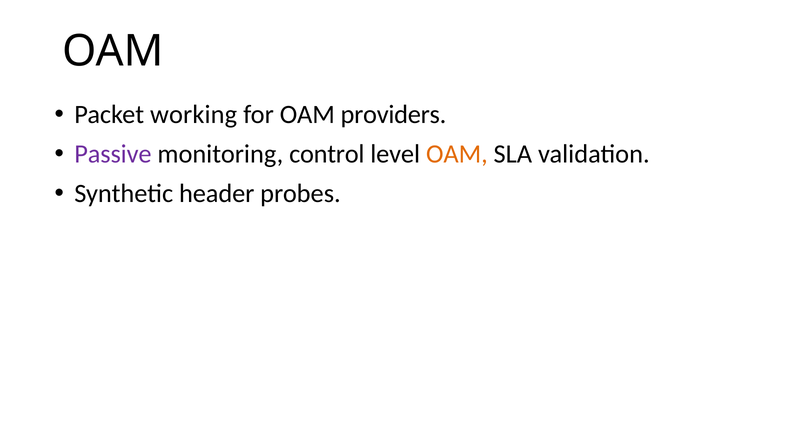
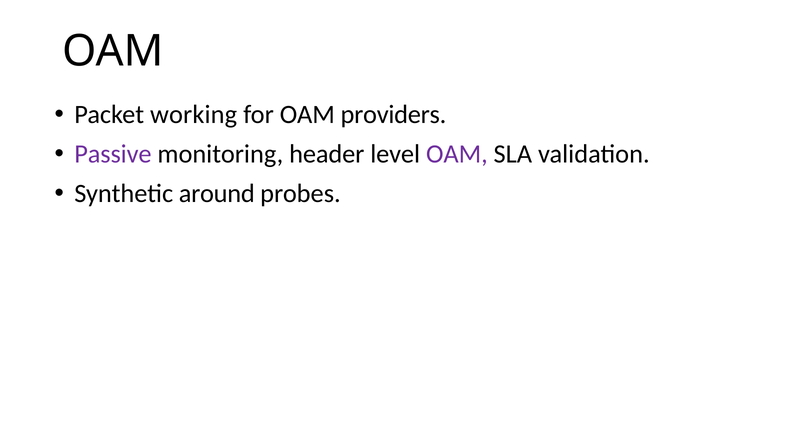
control: control -> header
OAM at (457, 154) colour: orange -> purple
header: header -> around
